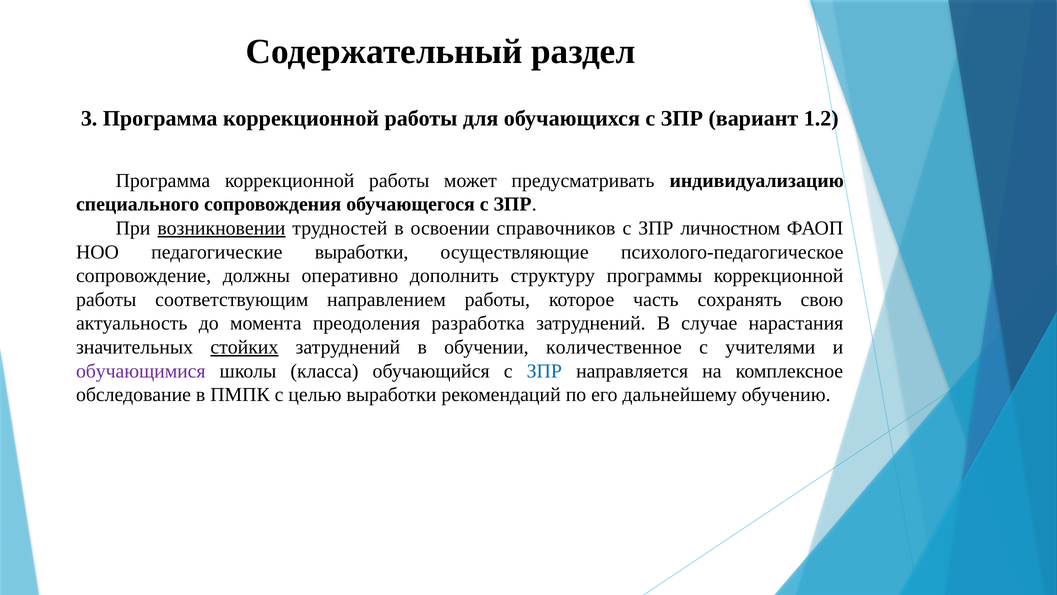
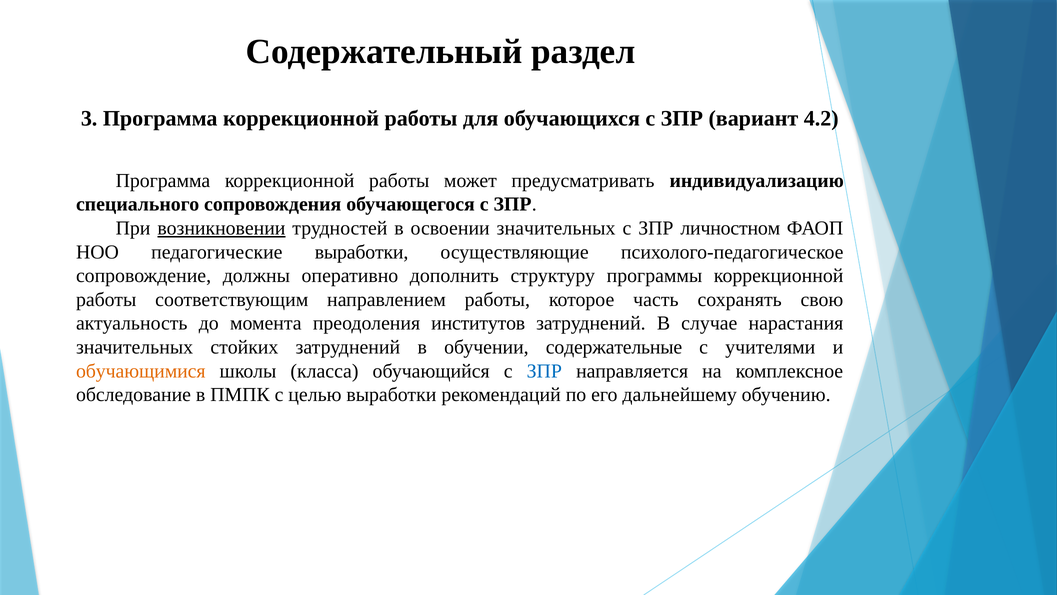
1.2: 1.2 -> 4.2
освоении справочников: справочников -> значительных
разработка: разработка -> институтов
стойких underline: present -> none
количественное: количественное -> содержательные
обучающимися colour: purple -> orange
